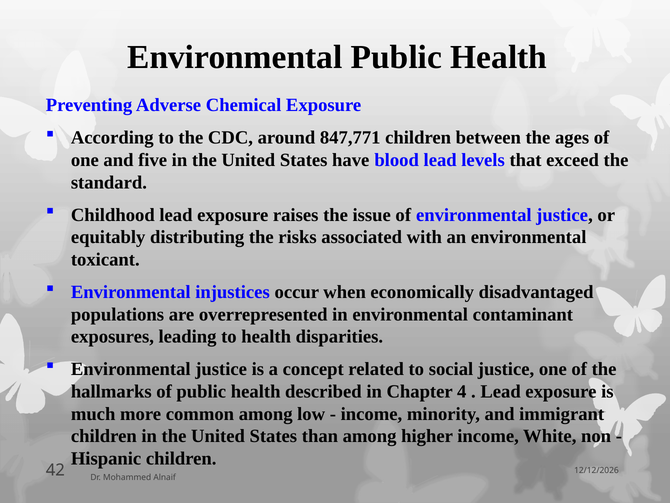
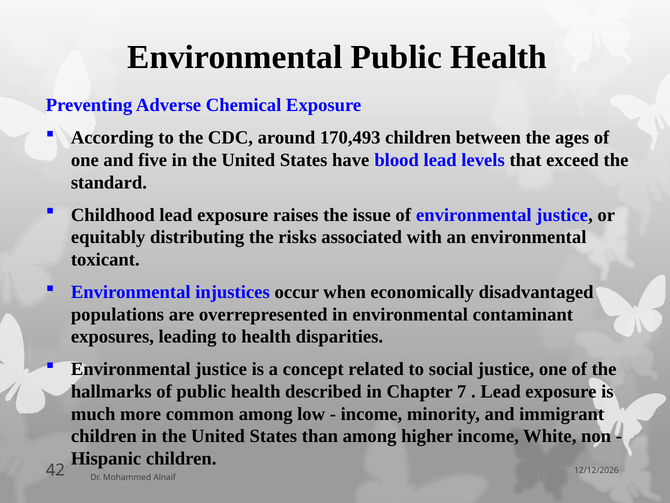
847,771: 847,771 -> 170,493
4: 4 -> 7
